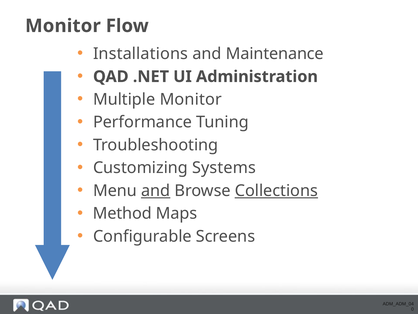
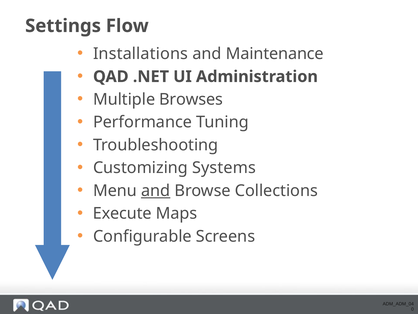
Monitor at (63, 26): Monitor -> Settings
Multiple Monitor: Monitor -> Browses
Collections underline: present -> none
Method: Method -> Execute
